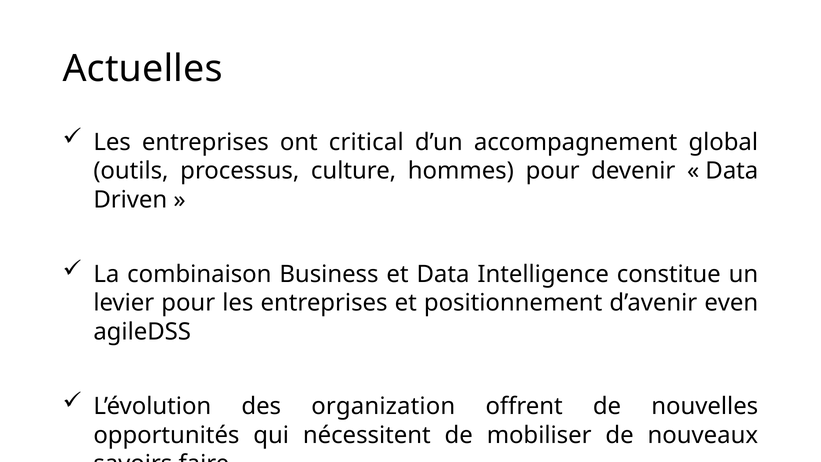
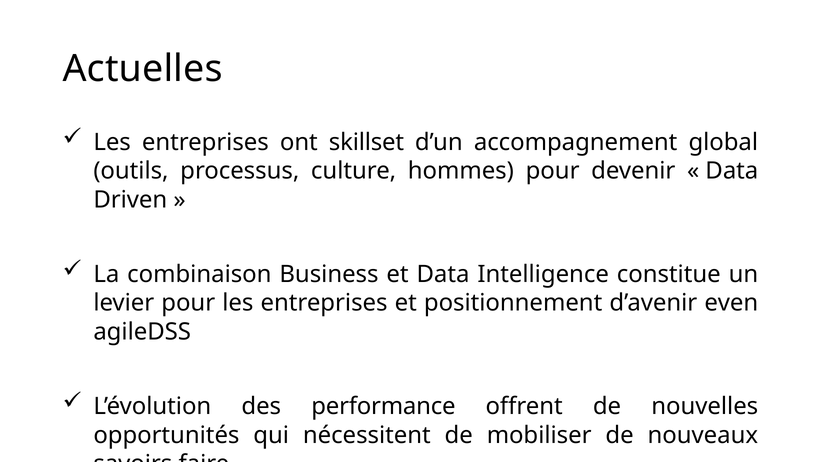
critical: critical -> skillset
organization: organization -> performance
